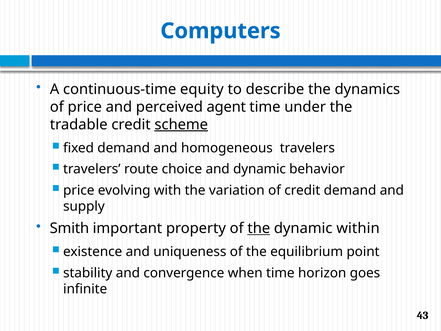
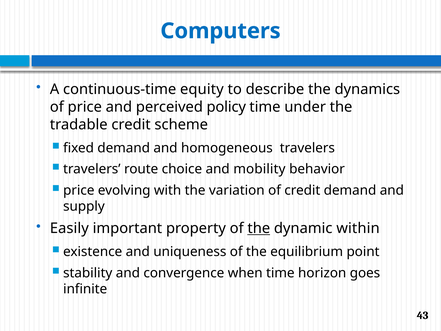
agent: agent -> policy
scheme underline: present -> none
and dynamic: dynamic -> mobility
Smith: Smith -> Easily
